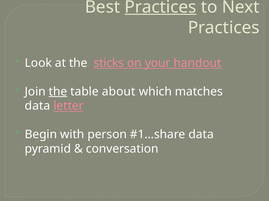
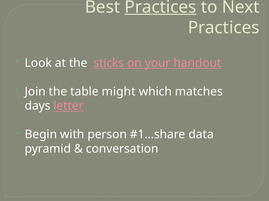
the at (58, 92) underline: present -> none
about: about -> might
data at (37, 106): data -> days
